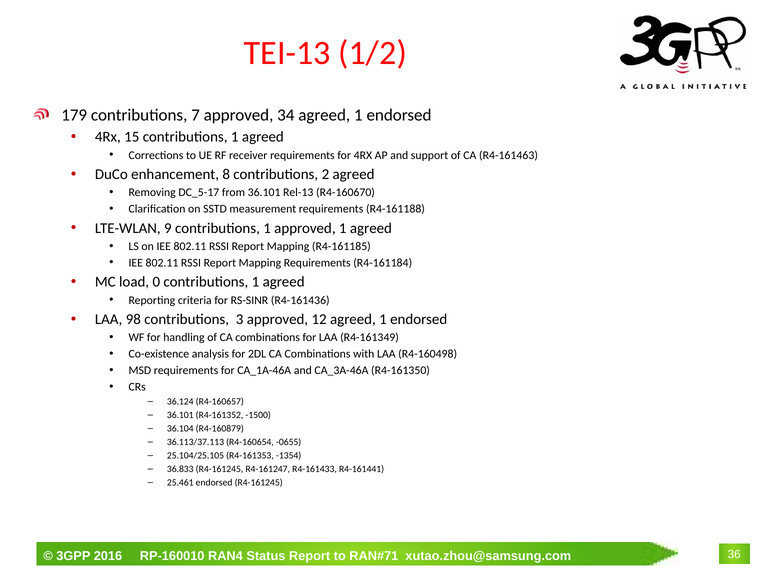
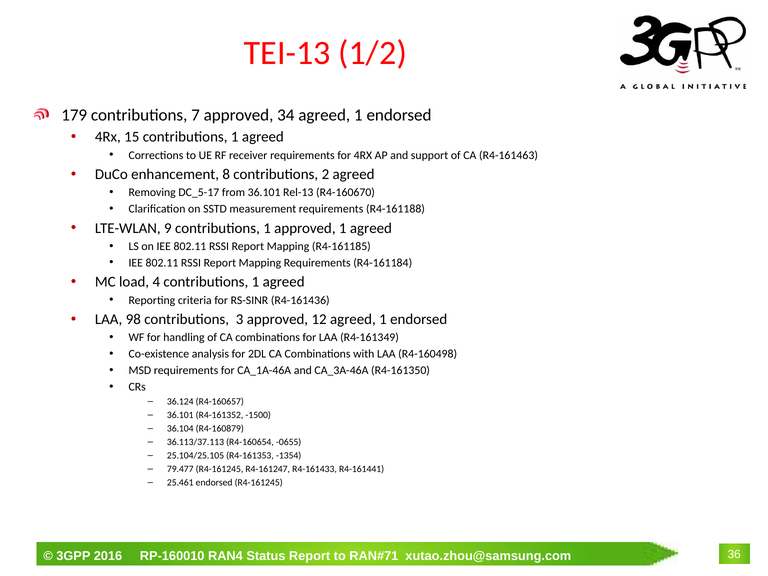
0: 0 -> 4
36.833: 36.833 -> 79.477
